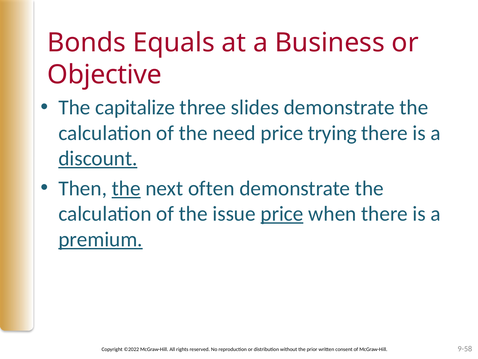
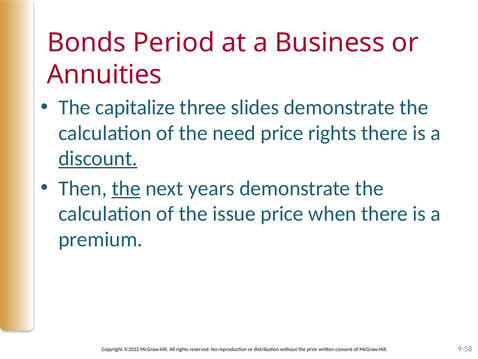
Equals: Equals -> Period
Objective: Objective -> Annuities
price trying: trying -> rights
often: often -> years
price at (282, 214) underline: present -> none
premium underline: present -> none
